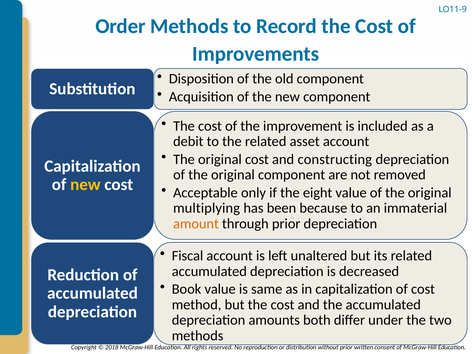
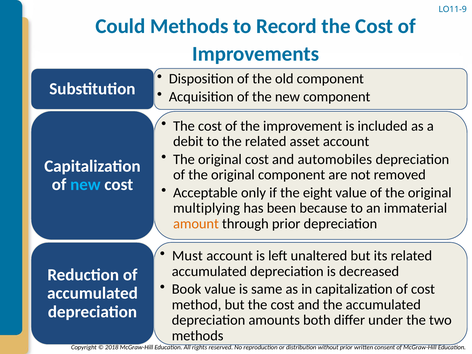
Order: Order -> Could
constructing: constructing -> automobiles
new at (85, 184) colour: yellow -> light blue
Fiscal: Fiscal -> Must
